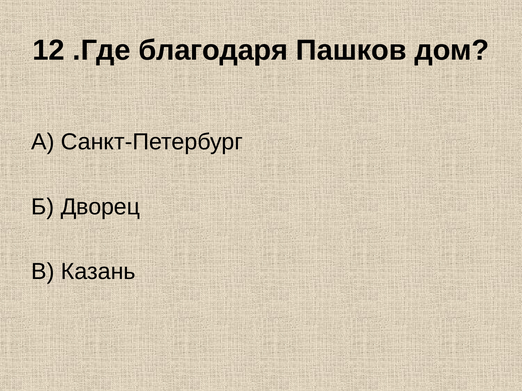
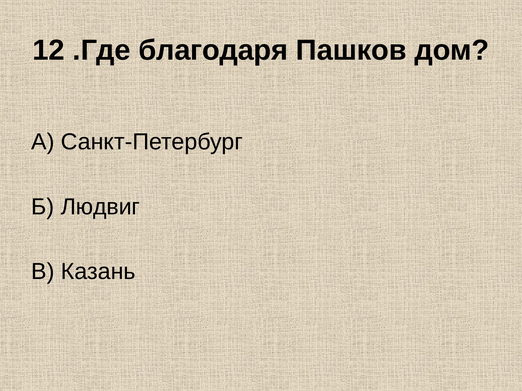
Дворец: Дворец -> Людвиг
